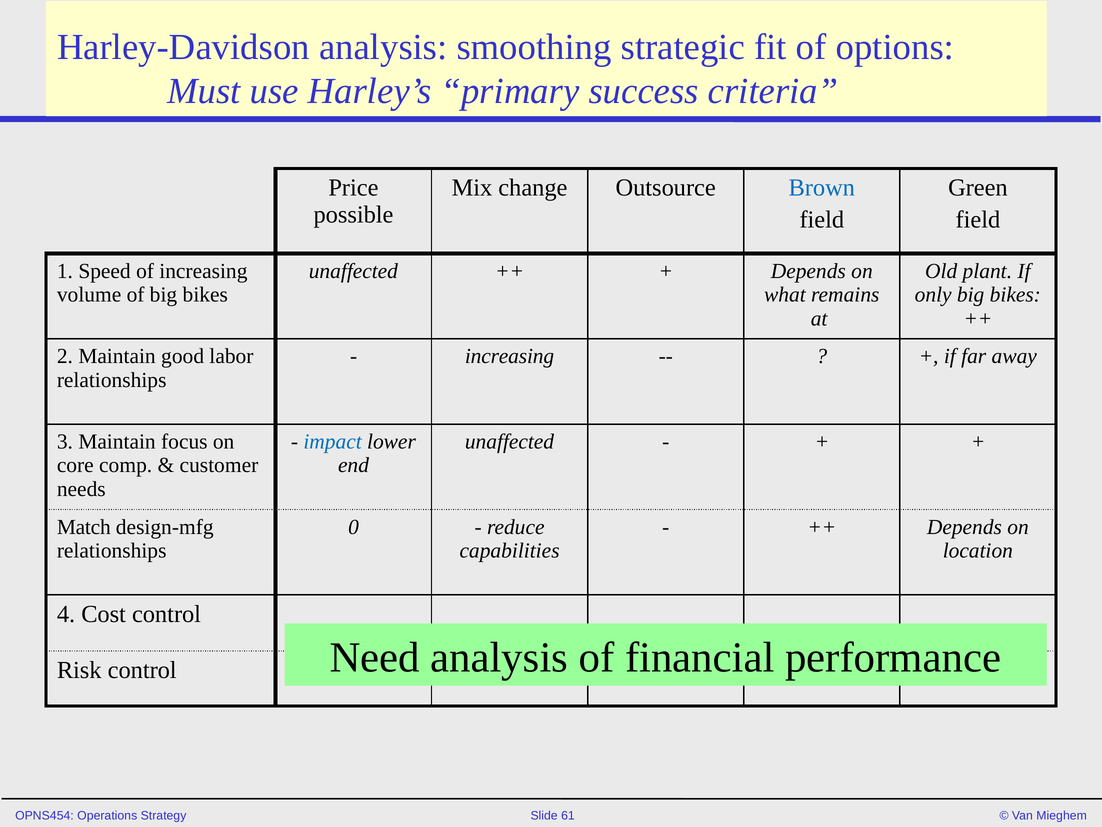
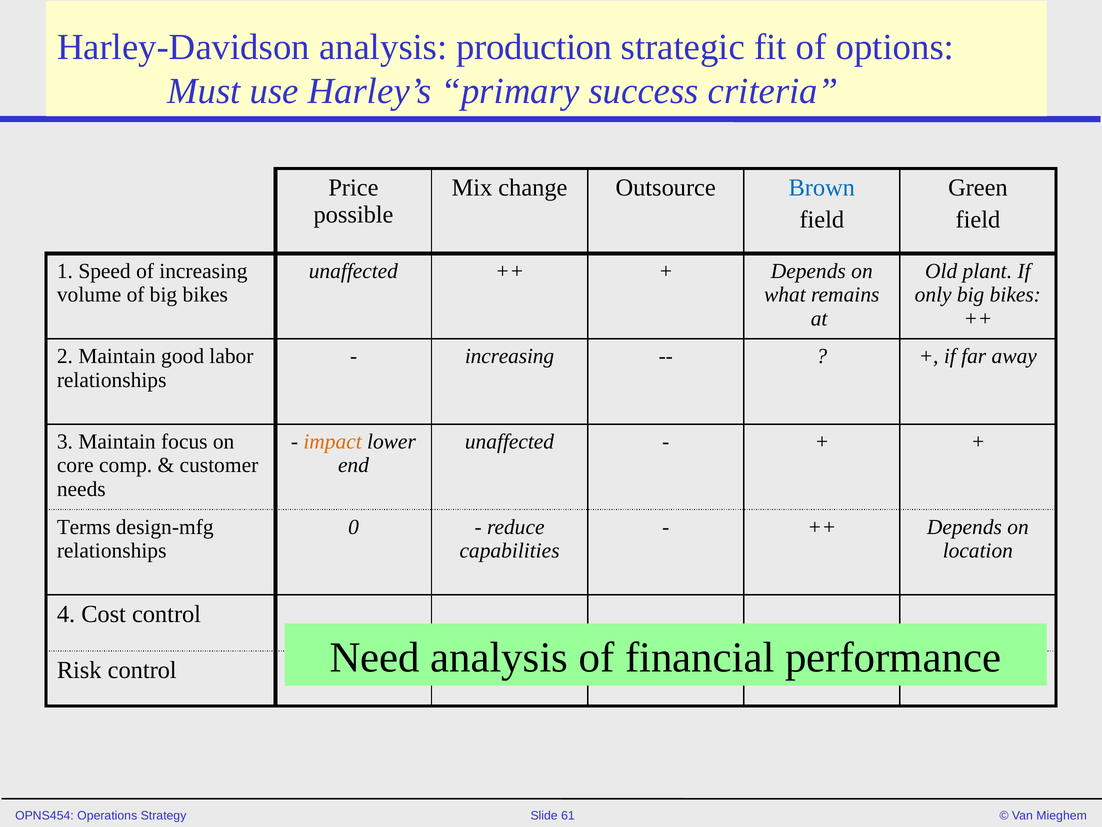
smoothing: smoothing -> production
impact colour: blue -> orange
Match: Match -> Terms
